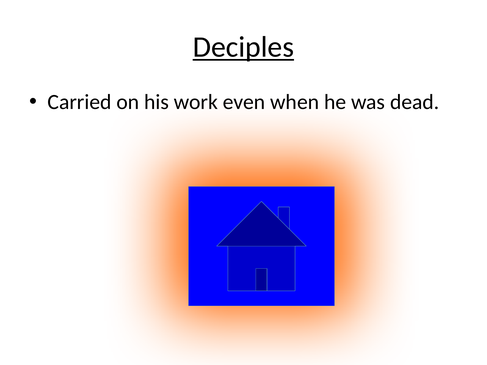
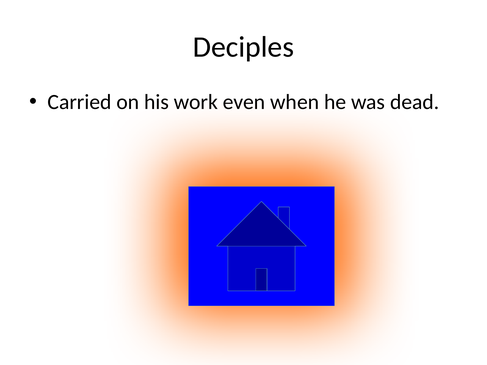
Deciples underline: present -> none
